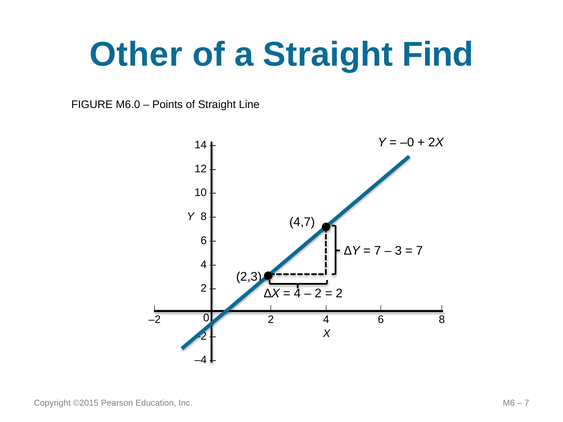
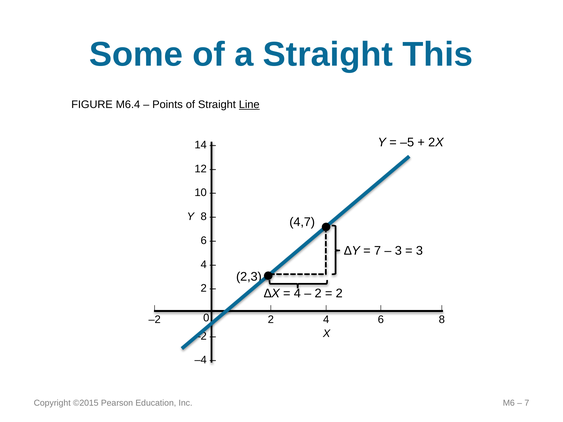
Other: Other -> Some
Find: Find -> This
M6.0: M6.0 -> M6.4
Line underline: none -> present
–0: –0 -> –5
7 at (419, 251): 7 -> 3
